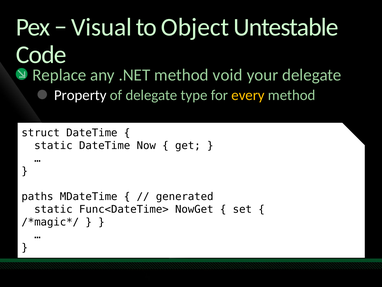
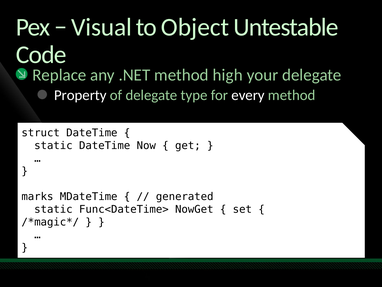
void: void -> high
every colour: yellow -> white
paths: paths -> marks
